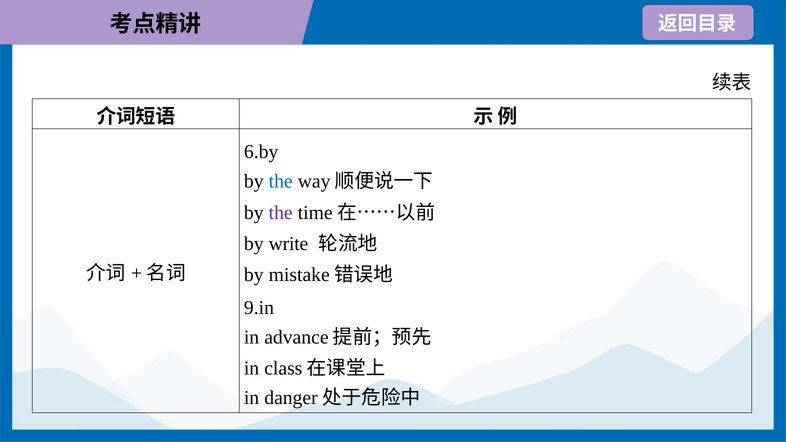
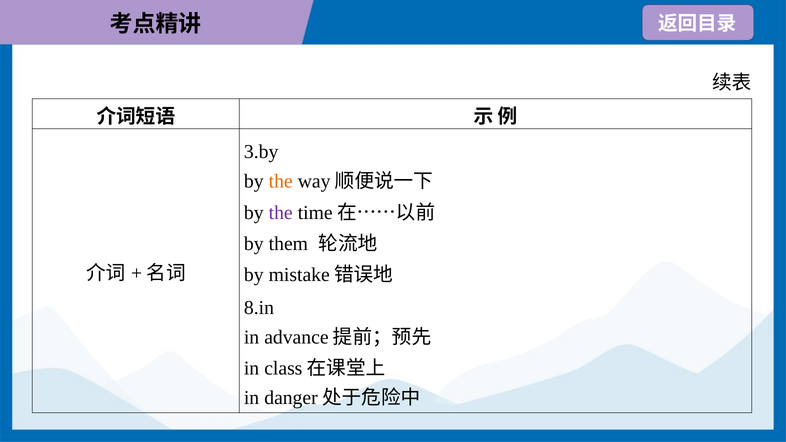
6.by: 6.by -> 3.by
the at (281, 182) colour: blue -> orange
write: write -> them
9.in: 9.in -> 8.in
